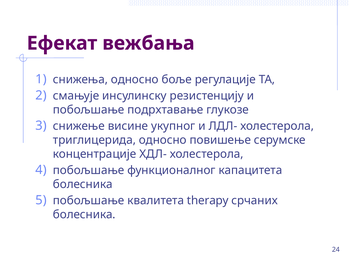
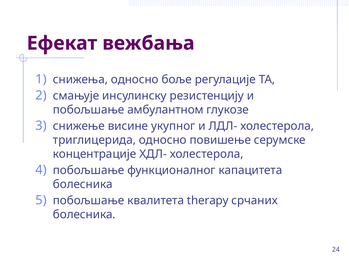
подрхтавање: подрхтавање -> амбулантном
